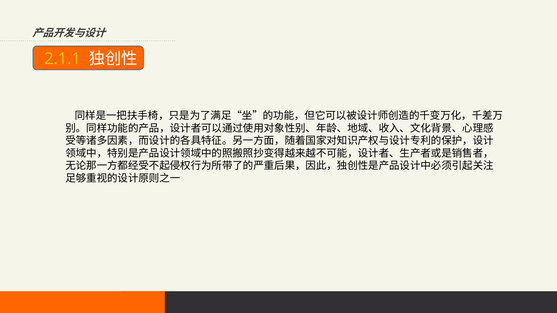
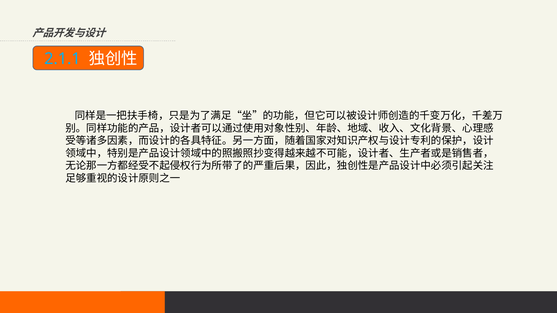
2.1.1 colour: yellow -> light blue
